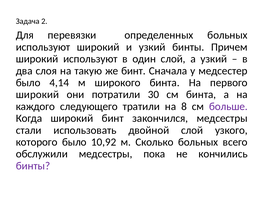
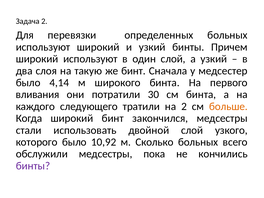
широкий at (37, 95): широкий -> вливания
на 8: 8 -> 2
больше colour: purple -> orange
